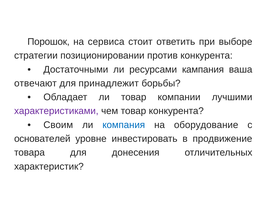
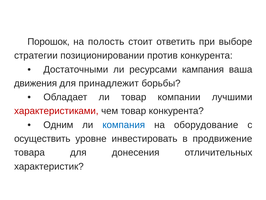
сервиса: сервиса -> полость
отвечают: отвечают -> движения
характеристиками colour: purple -> red
Своим: Своим -> Одним
основателей: основателей -> осуществить
